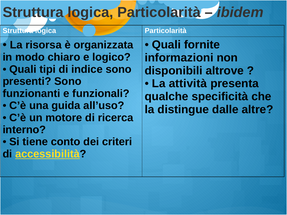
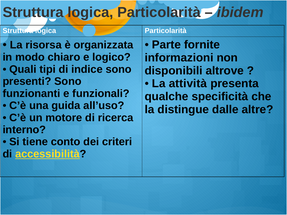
Quali at (166, 45): Quali -> Parte
